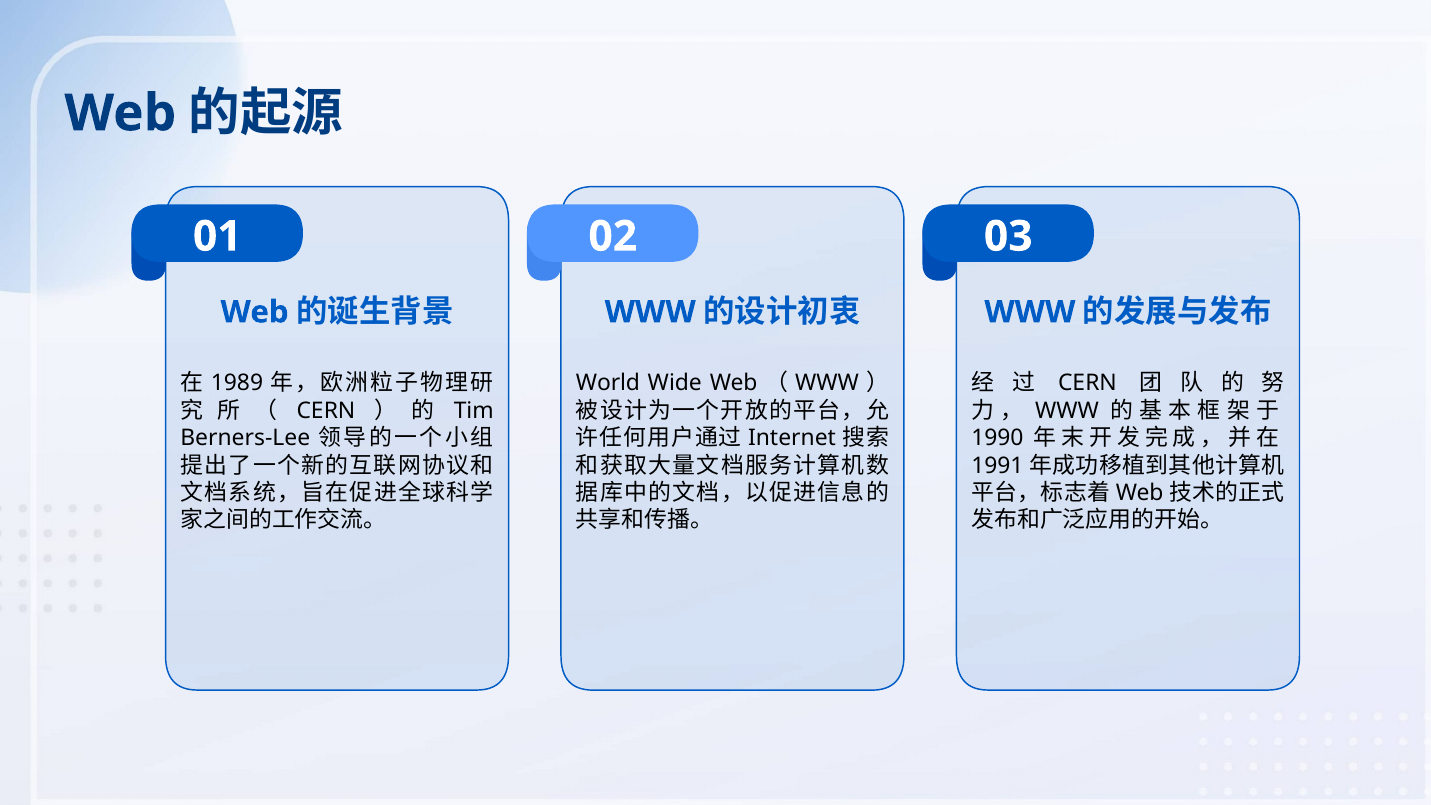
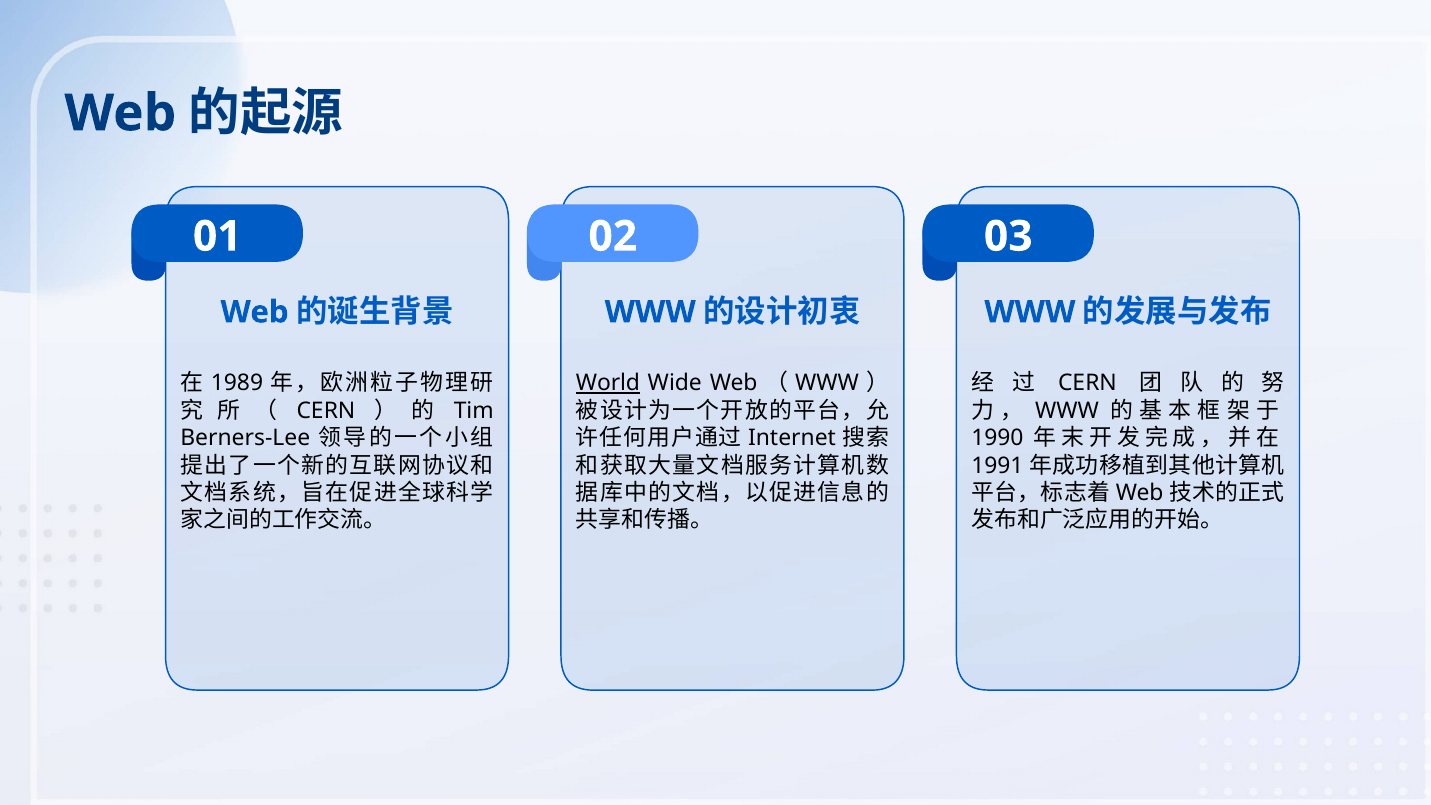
World underline: none -> present
